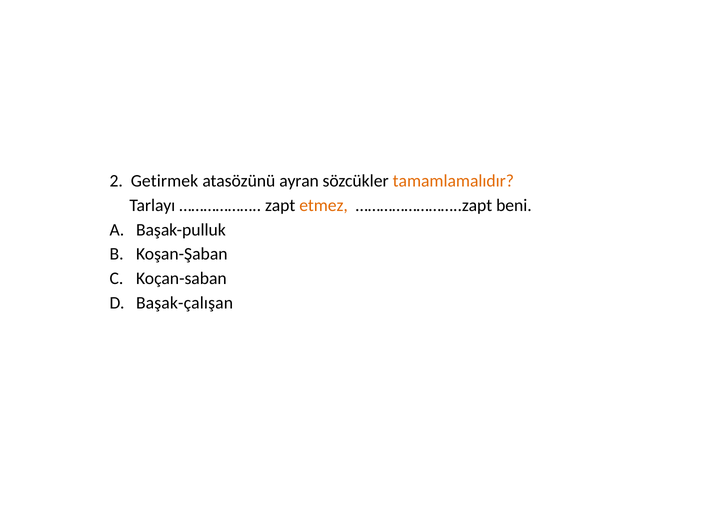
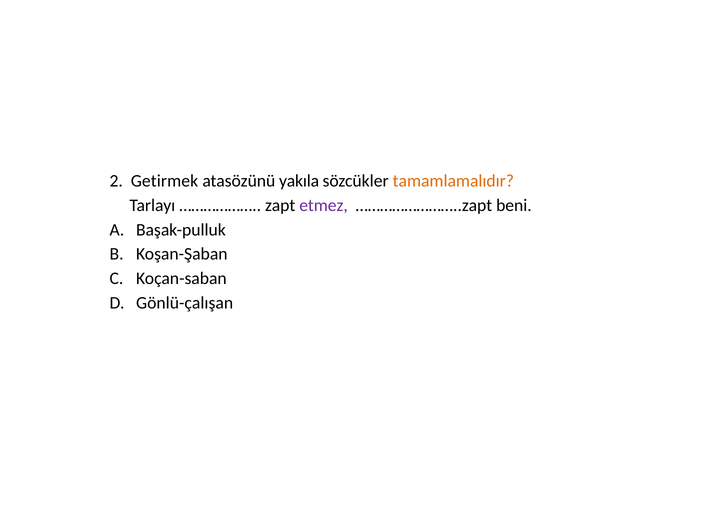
ayran: ayran -> yakıla
etmez colour: orange -> purple
Başak-çalışan: Başak-çalışan -> Gönlü-çalışan
